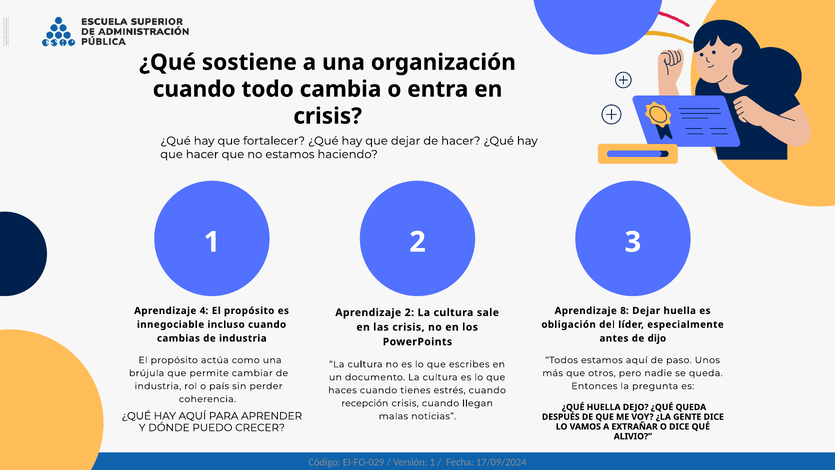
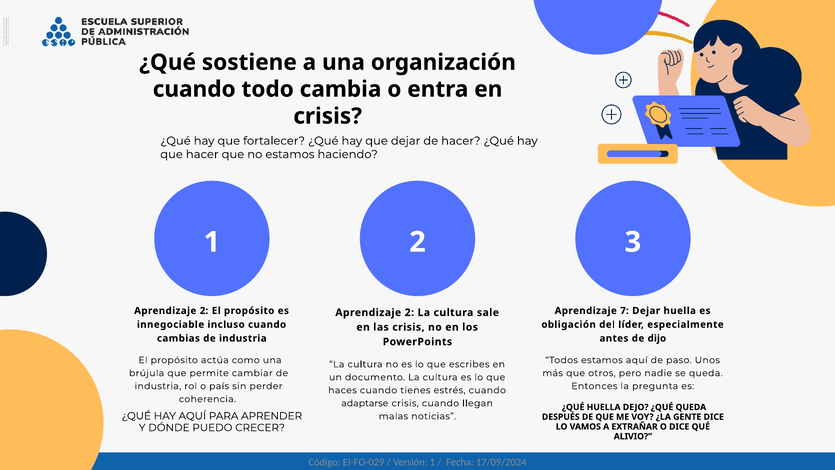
4 at (204, 311): 4 -> 2
8: 8 -> 7
recepción: recepción -> adaptarse
